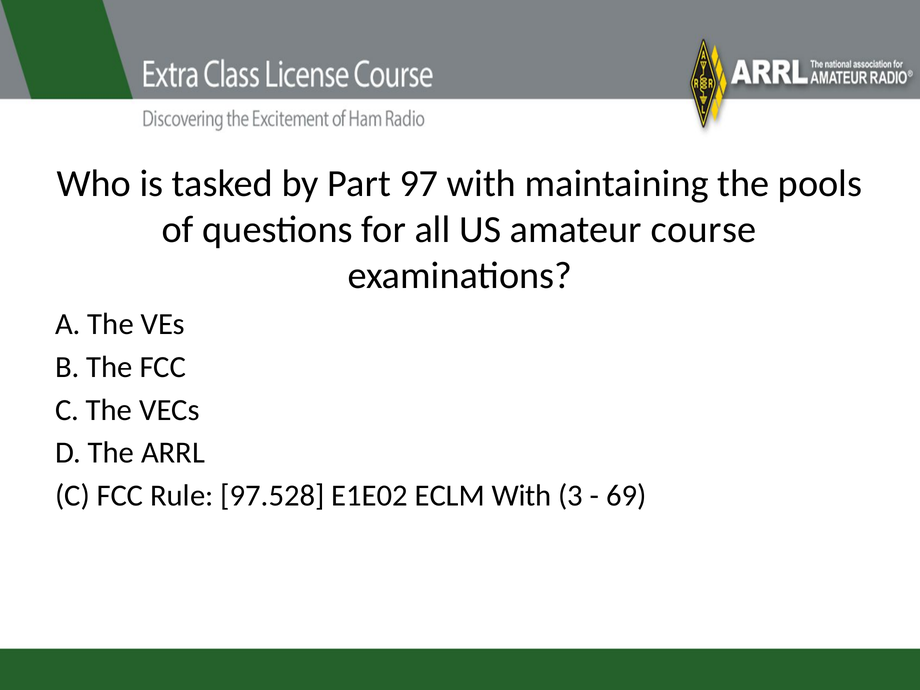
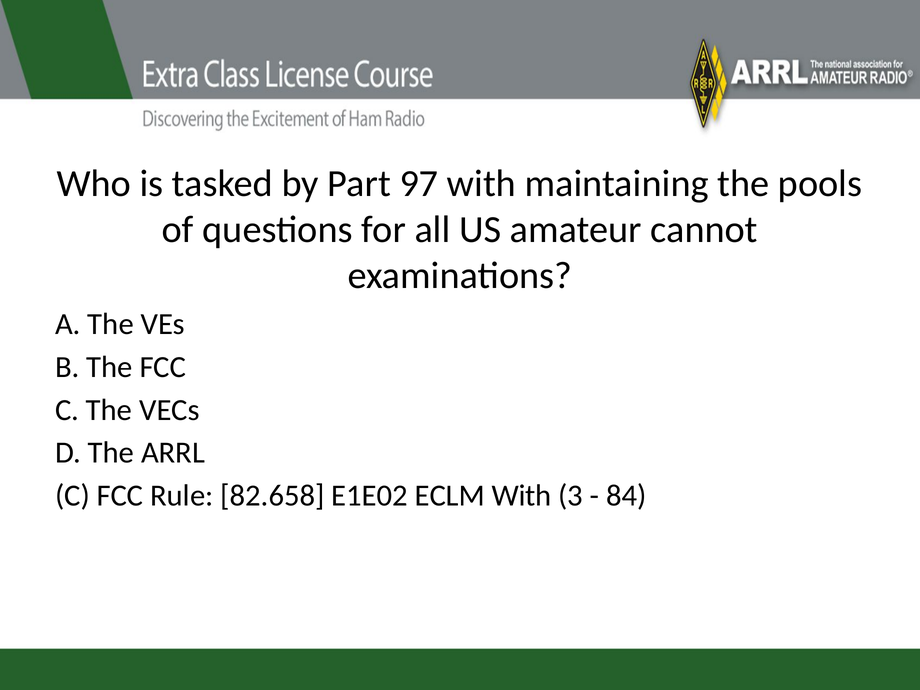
course: course -> cannot
97.528: 97.528 -> 82.658
69: 69 -> 84
